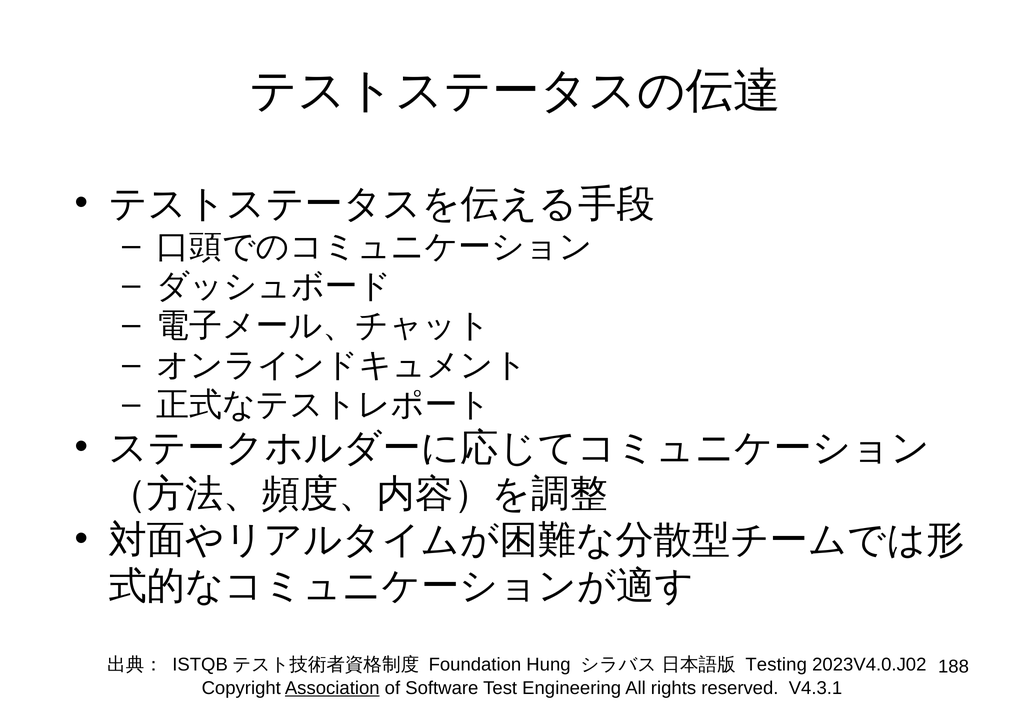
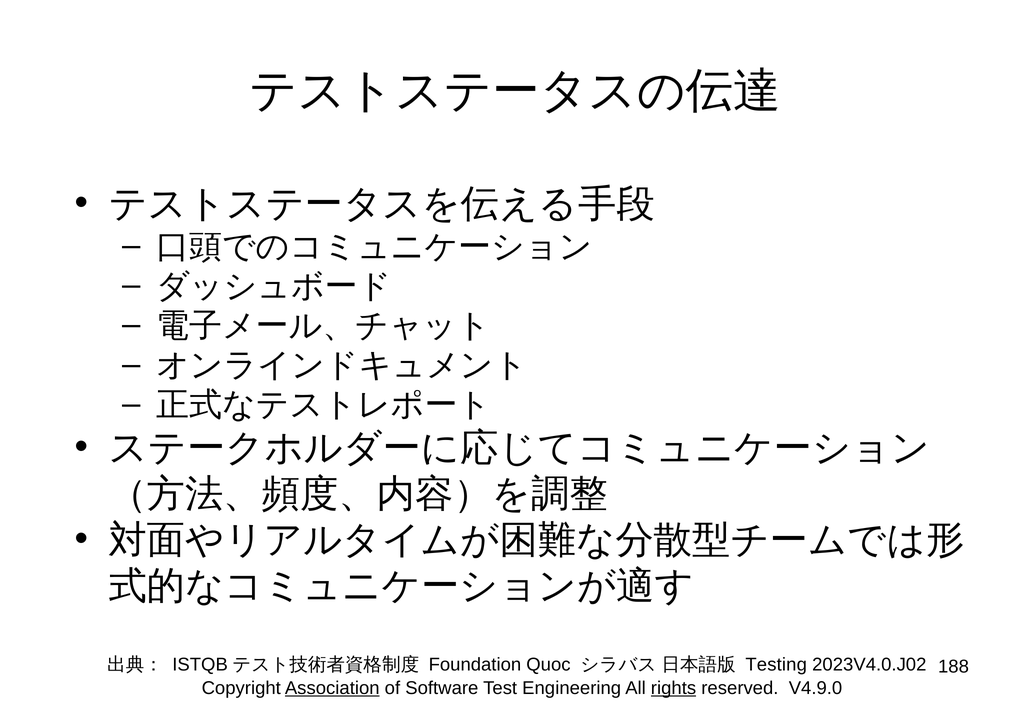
Hung: Hung -> Quoc
rights underline: none -> present
V4.3.1: V4.3.1 -> V4.9.0
